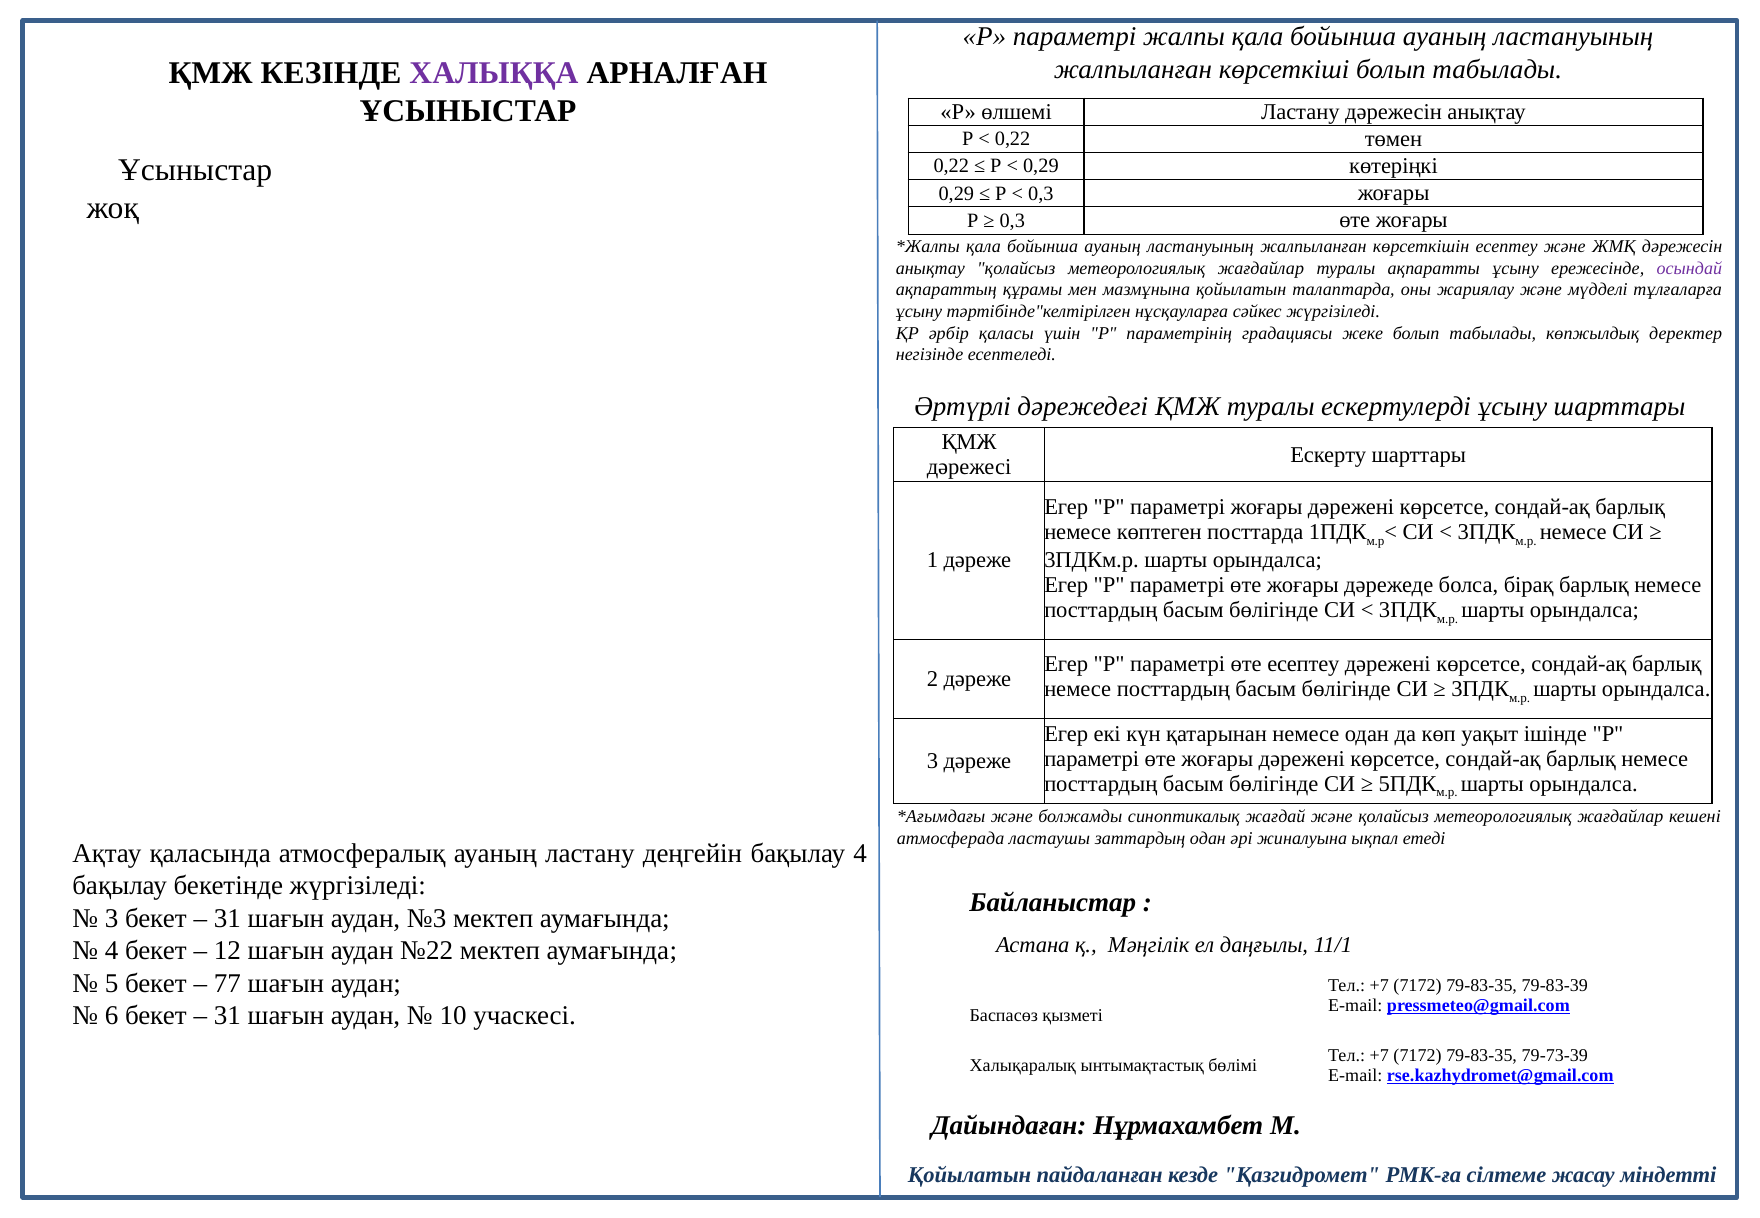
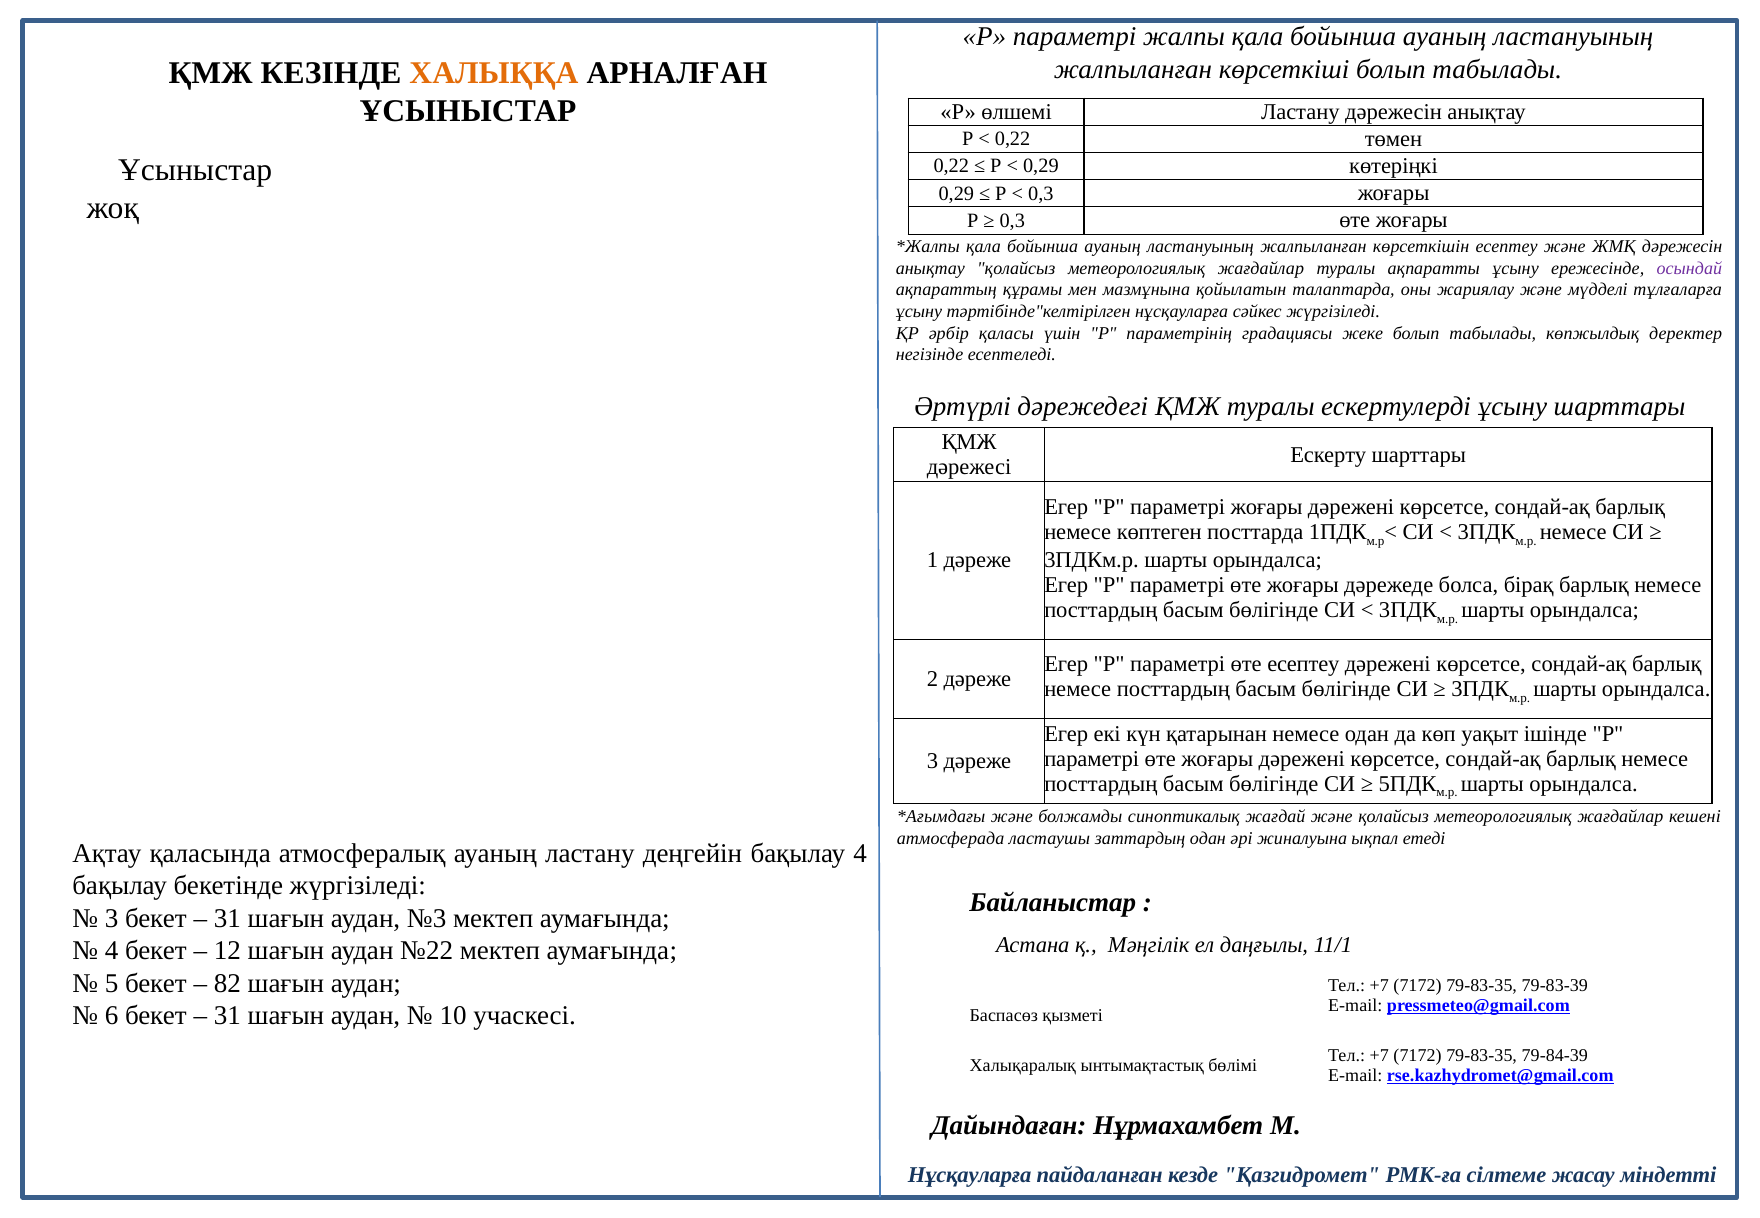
ХАЛЫҚҚА colour: purple -> orange
77: 77 -> 82
79-73-39: 79-73-39 -> 79-84-39
Қойылатын at (970, 1175): Қойылатын -> Нұсқауларға
